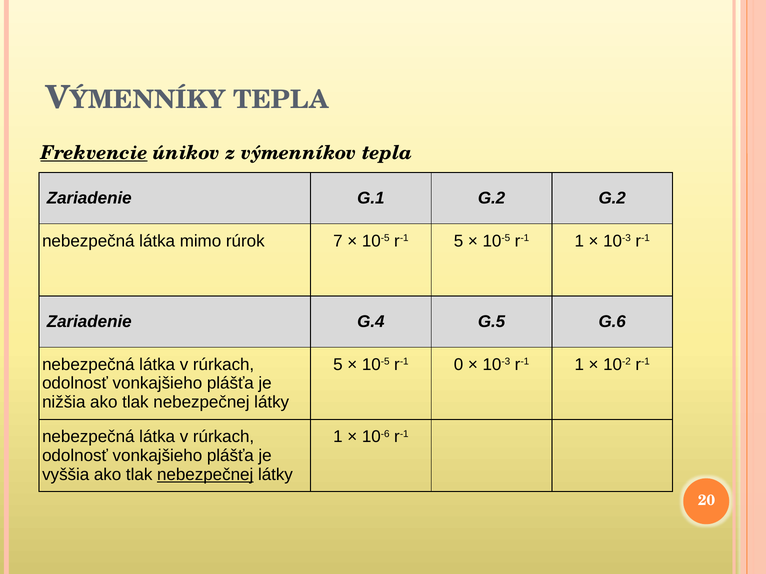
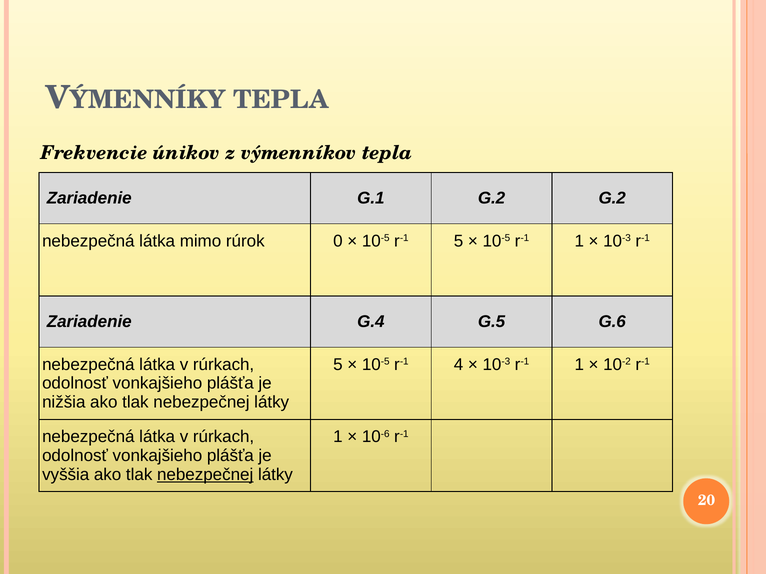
Frekvencie underline: present -> none
7: 7 -> 0
0: 0 -> 4
